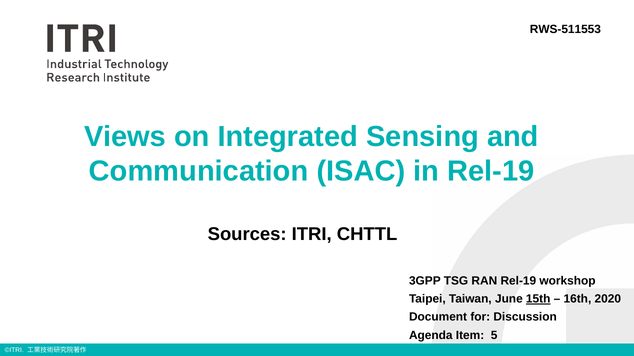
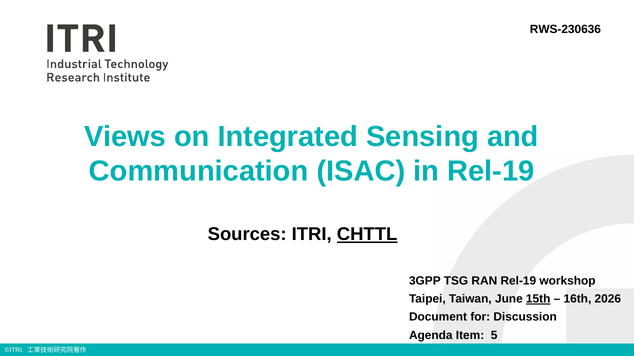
RWS-511553: RWS-511553 -> RWS-230636
CHTTL underline: none -> present
2020: 2020 -> 2026
